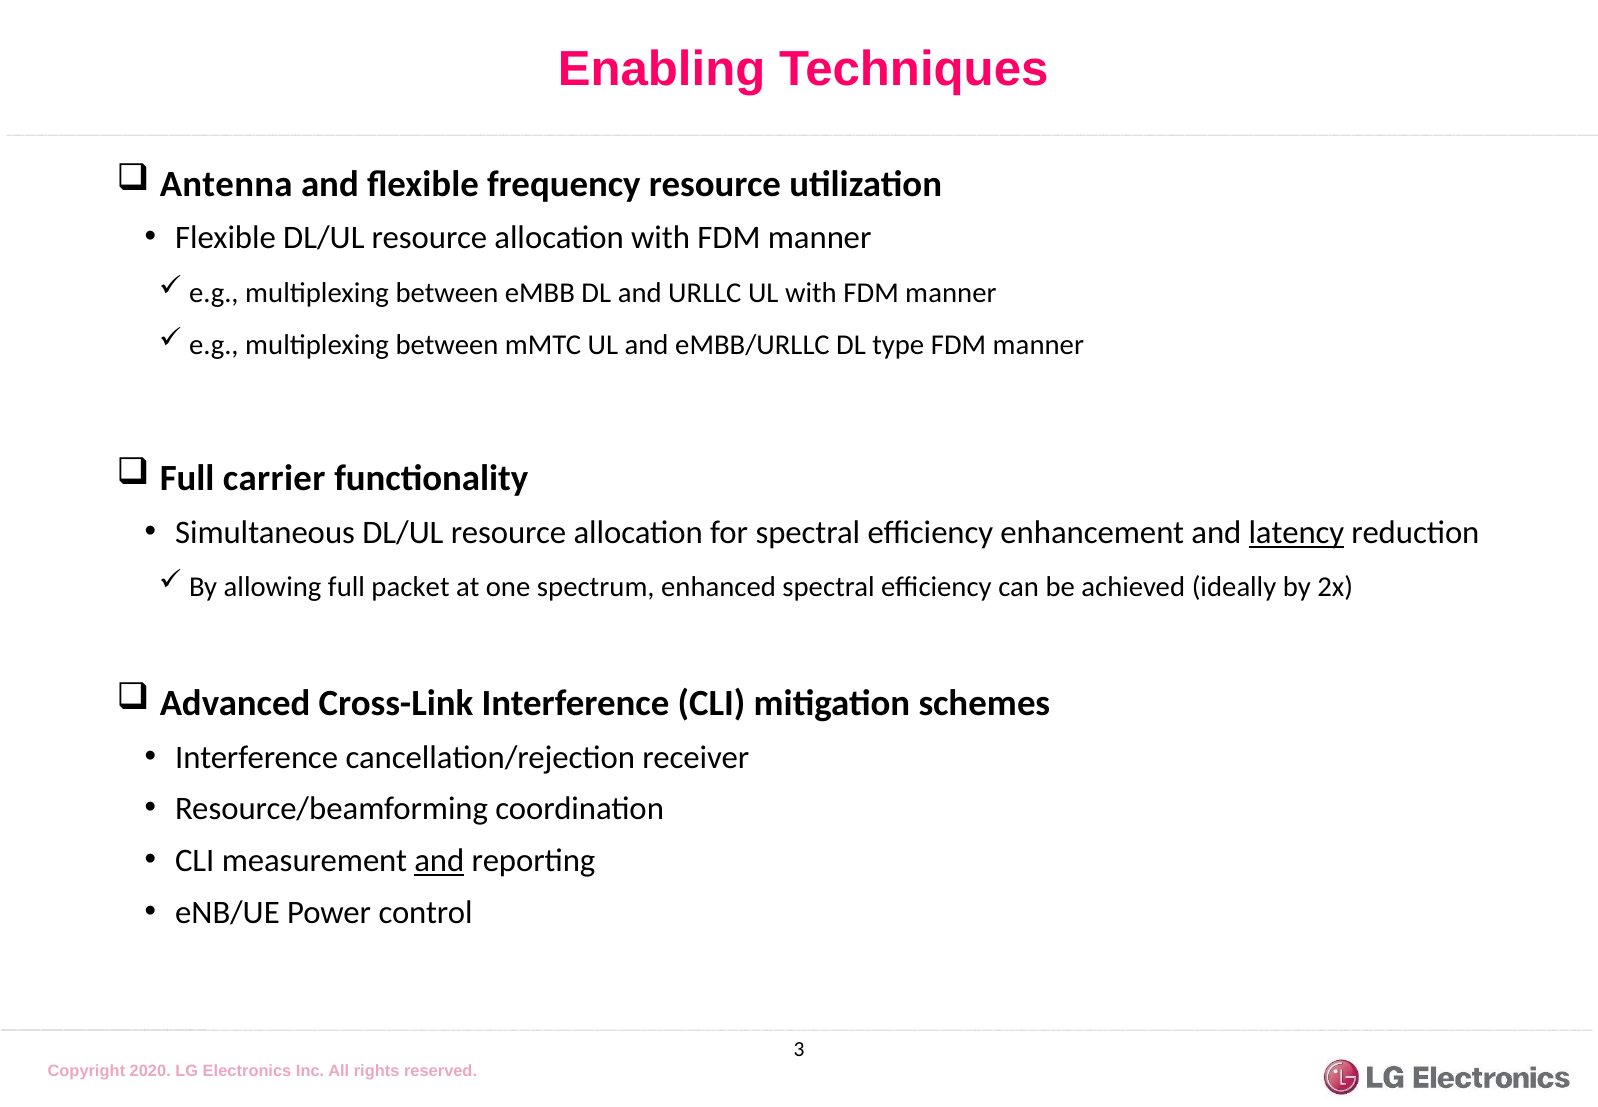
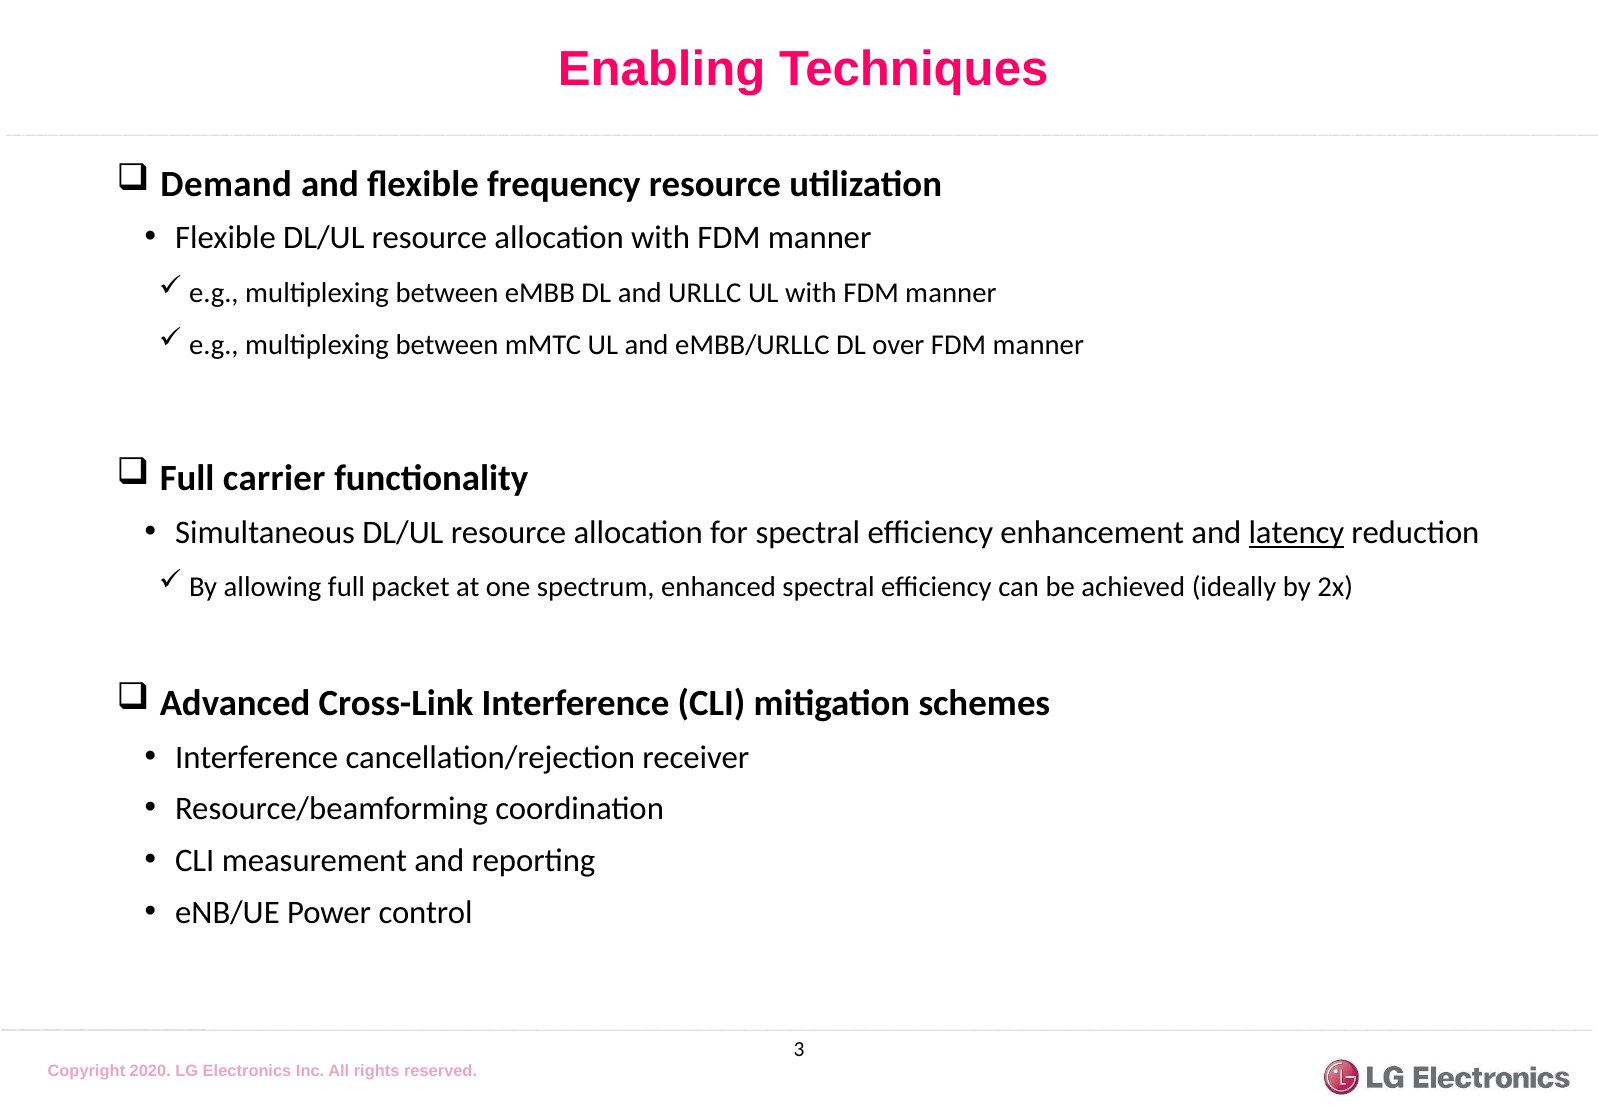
Antenna: Antenna -> Demand
type: type -> over
and at (439, 860) underline: present -> none
